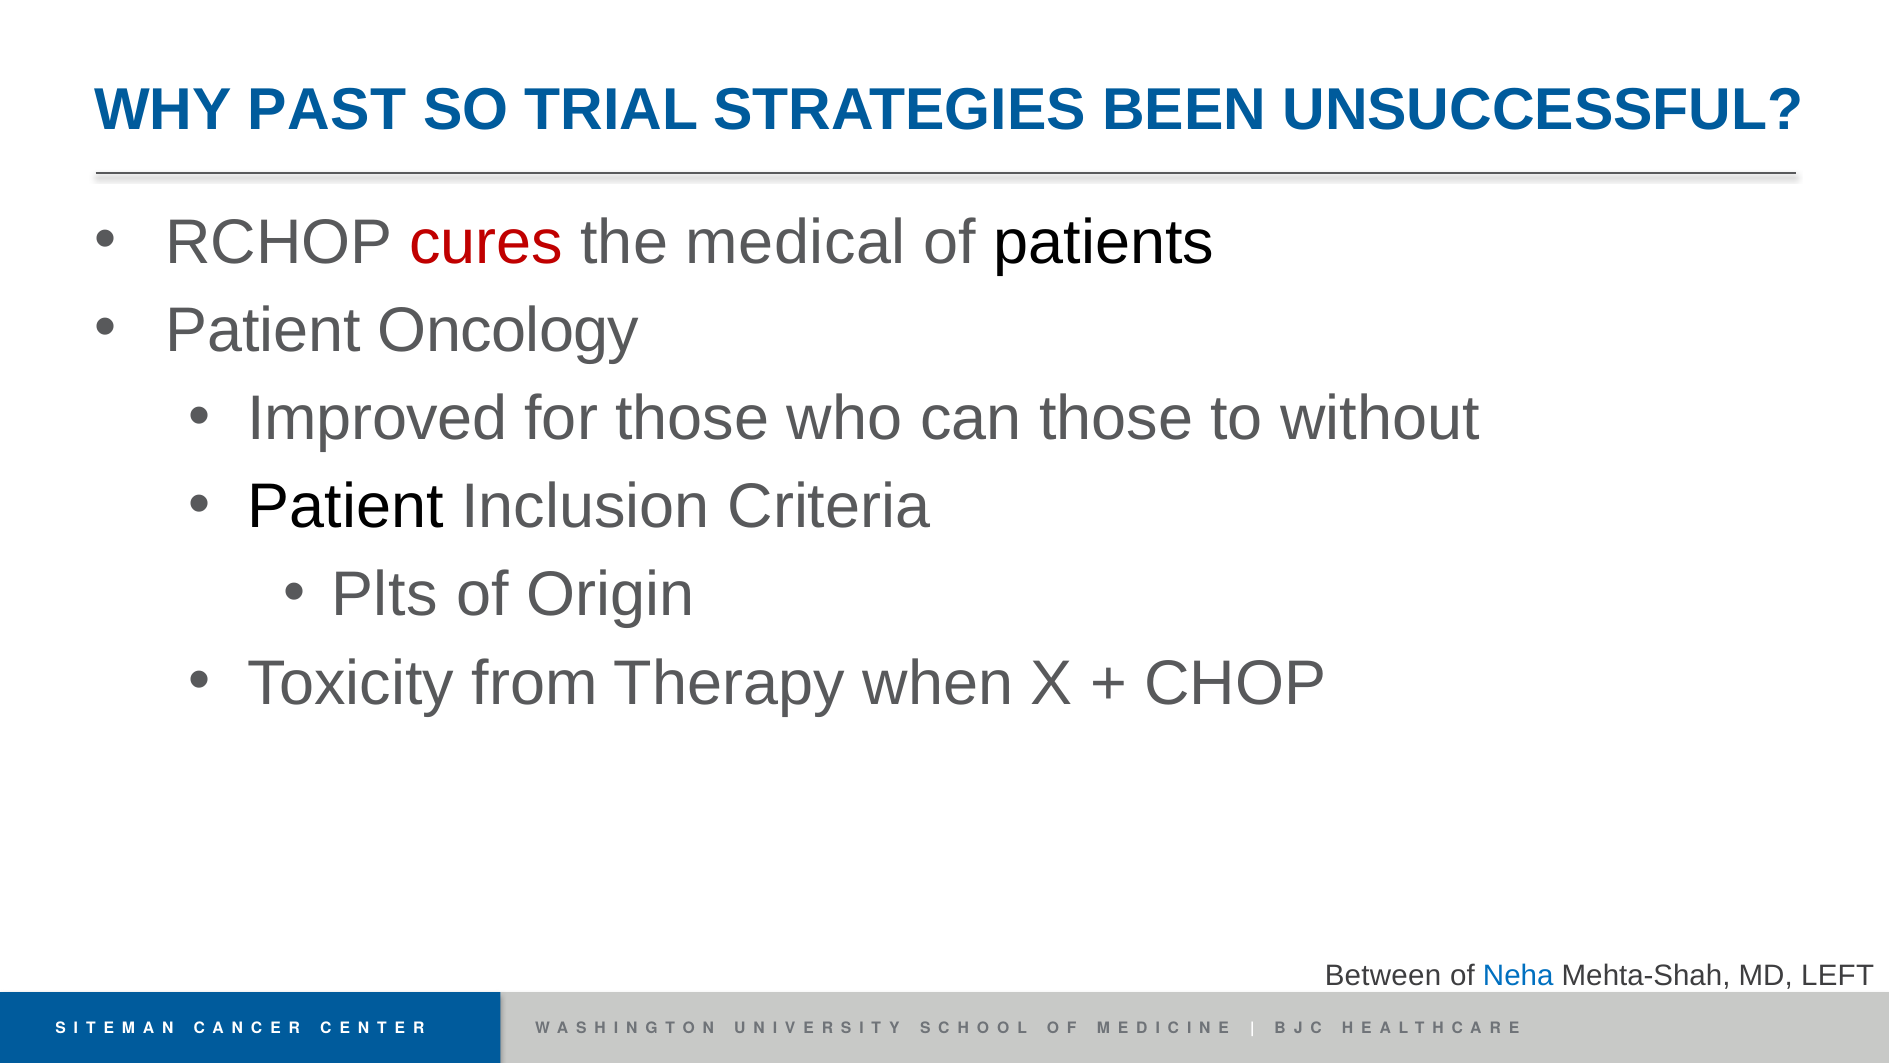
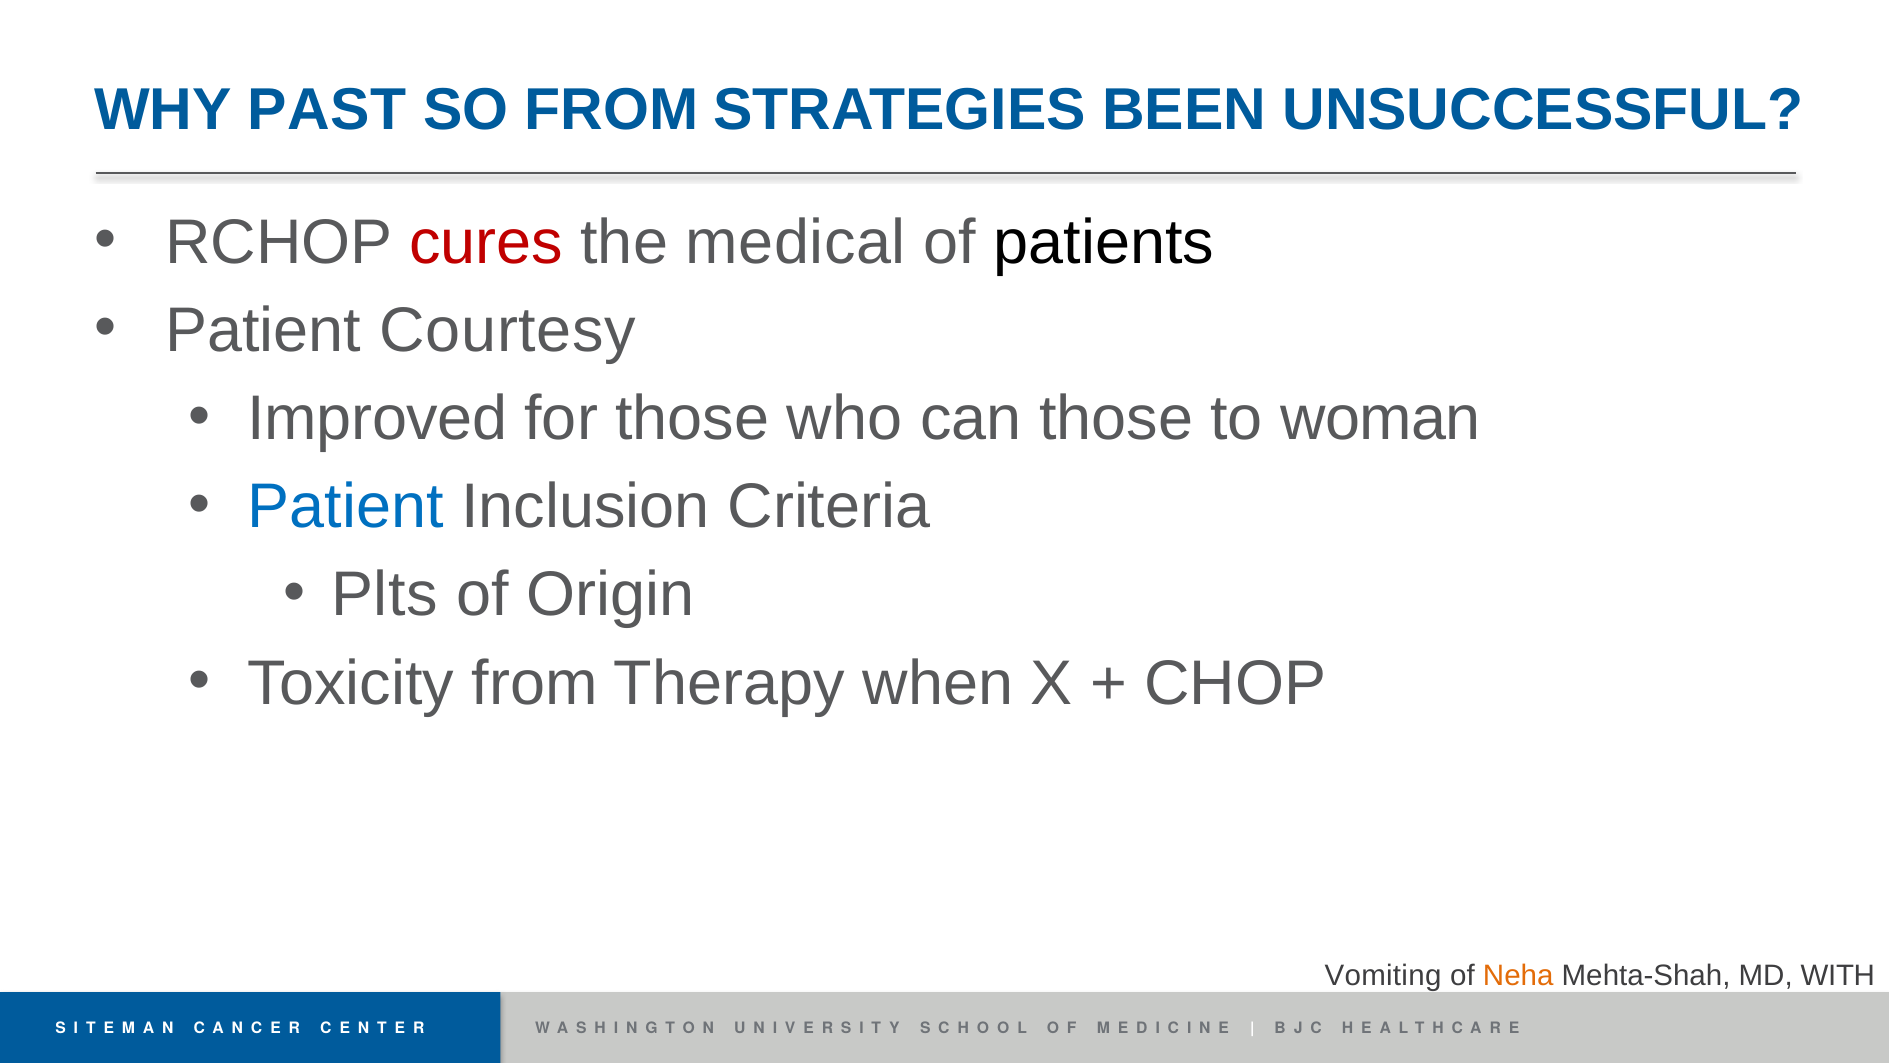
SO TRIAL: TRIAL -> FROM
Oncology: Oncology -> Courtesy
without: without -> woman
Patient at (346, 507) colour: black -> blue
Between: Between -> Vomiting
Neha colour: blue -> orange
LEFT: LEFT -> WITH
